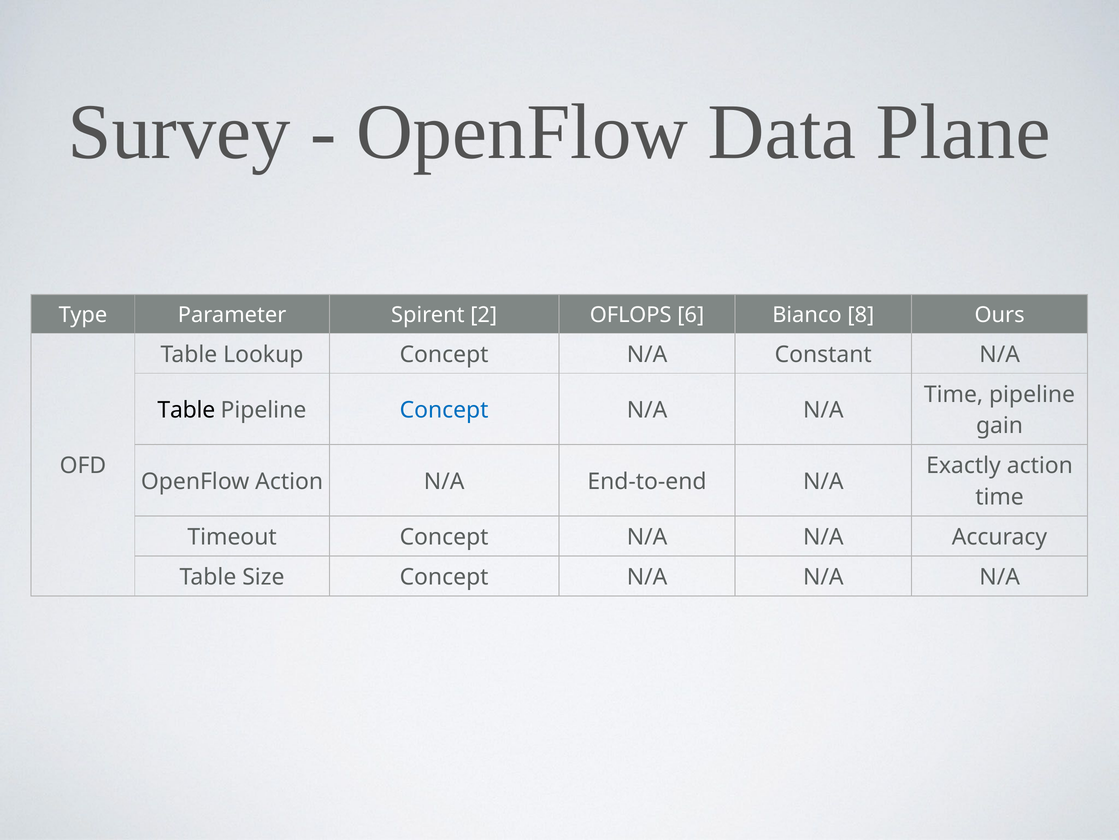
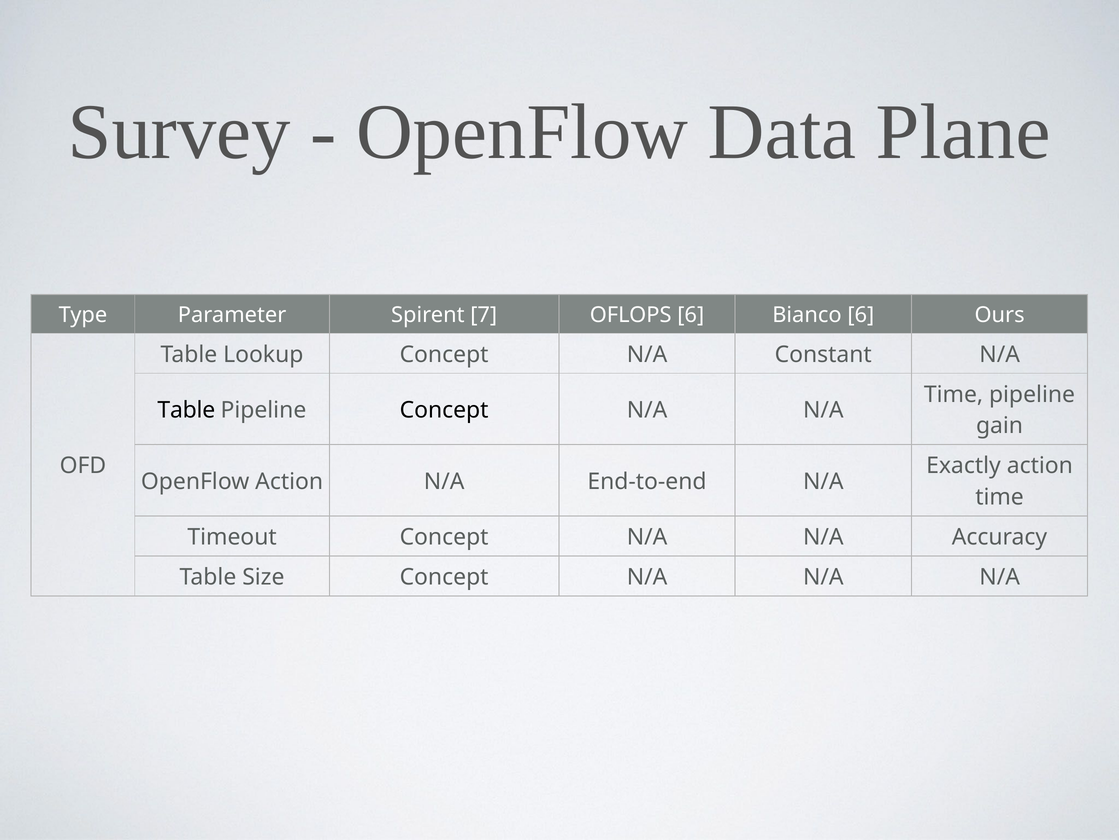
2: 2 -> 7
Bianco 8: 8 -> 6
Concept at (444, 410) colour: blue -> black
